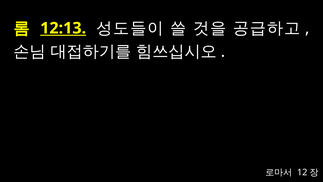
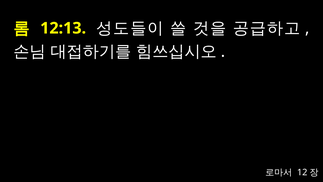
12:13 underline: present -> none
